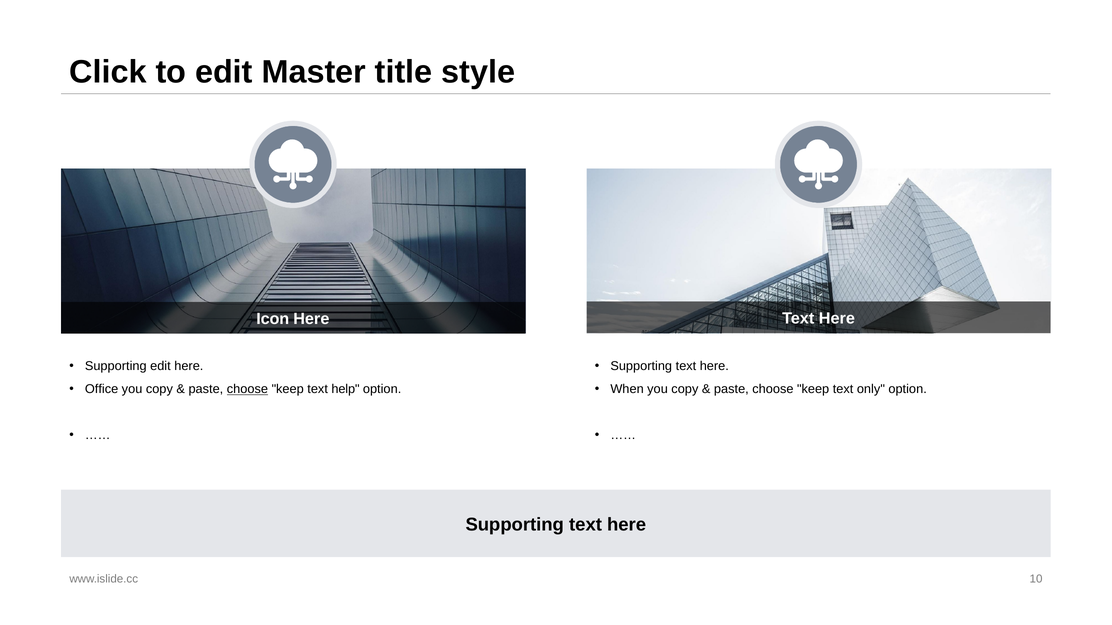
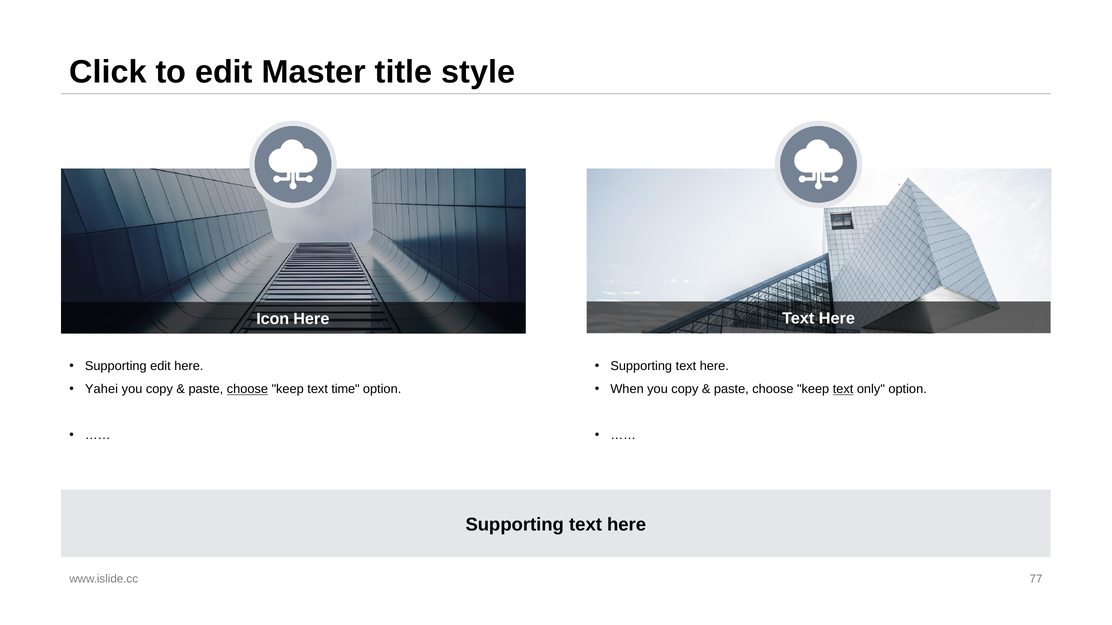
Office: Office -> Yahei
help: help -> time
text at (843, 390) underline: none -> present
10: 10 -> 77
